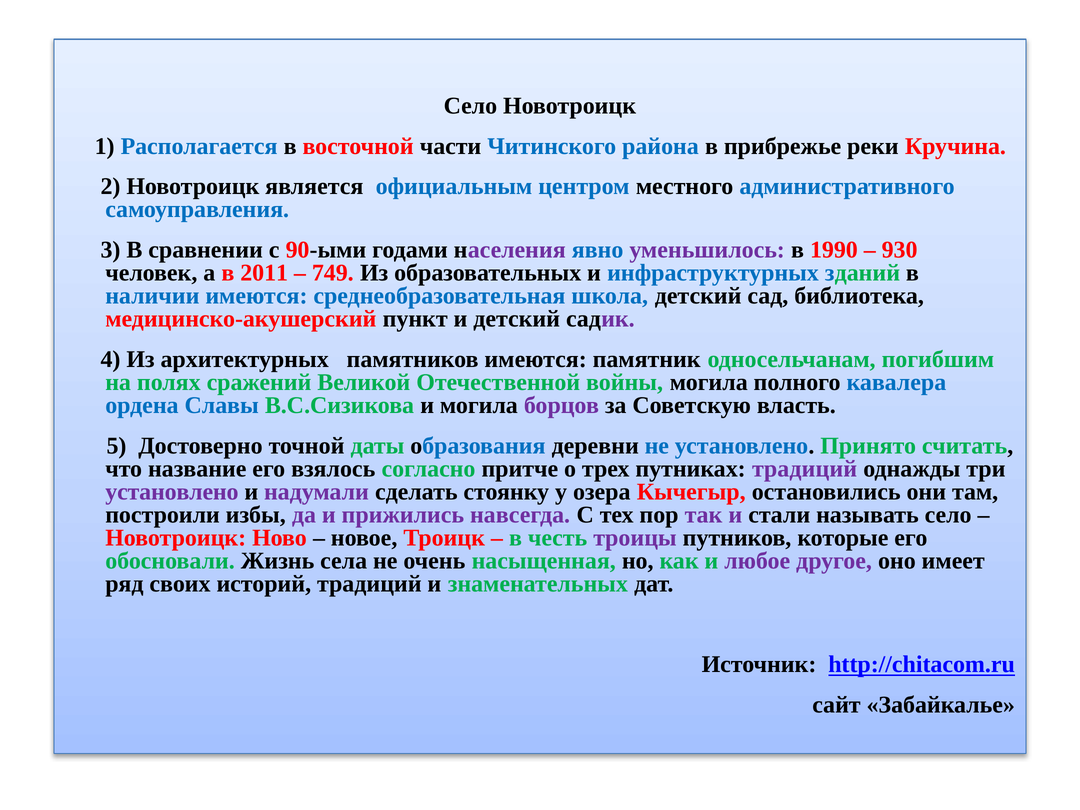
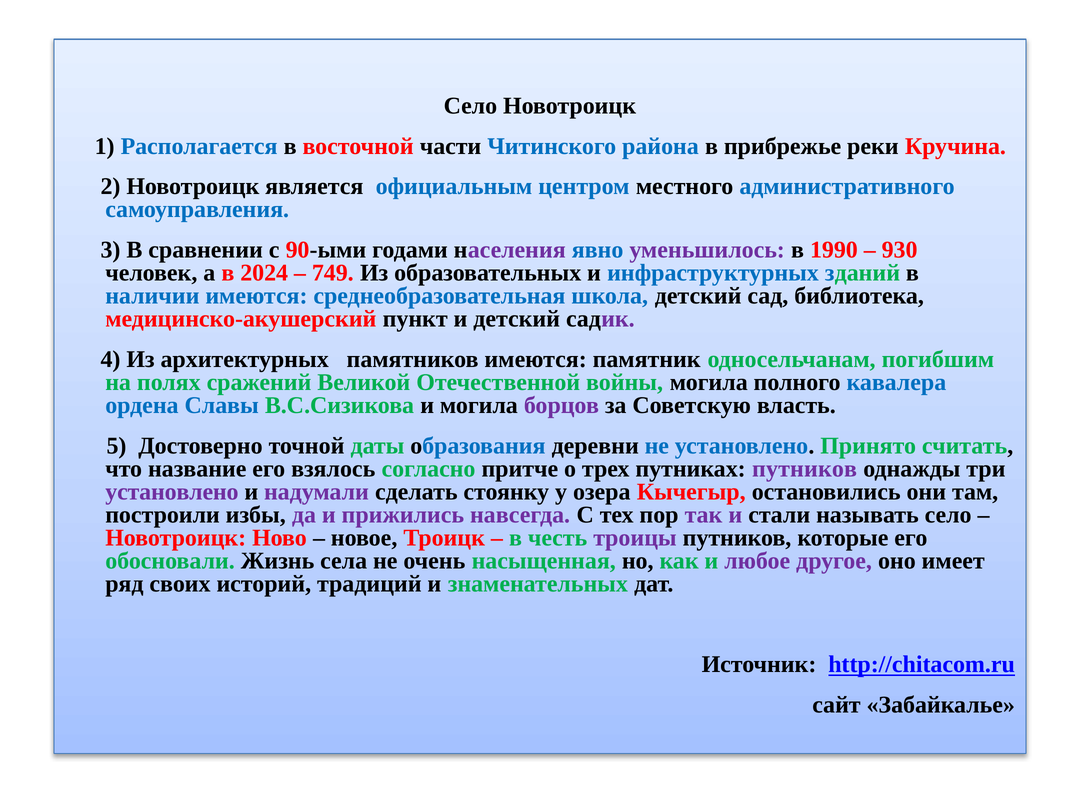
2011: 2011 -> 2024
путниках традиций: традиций -> путников
